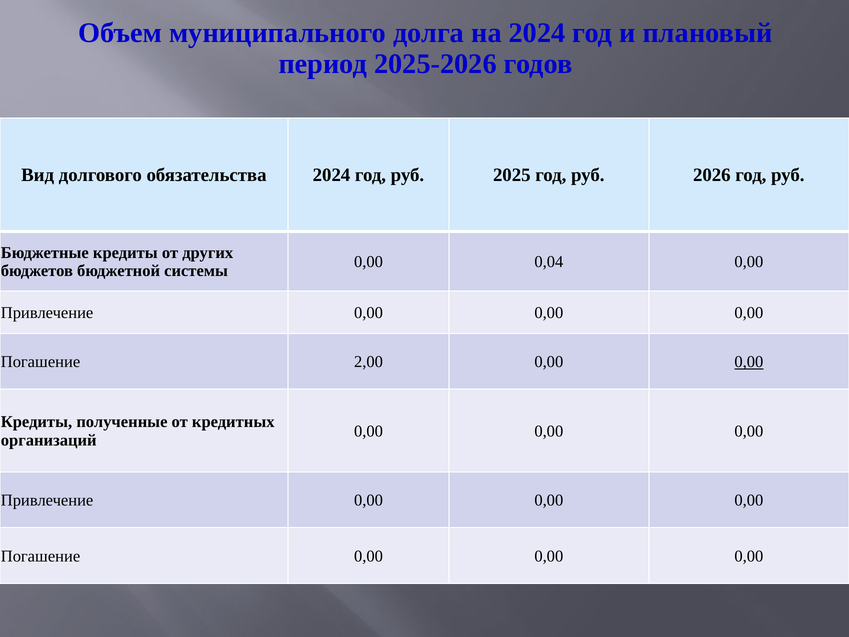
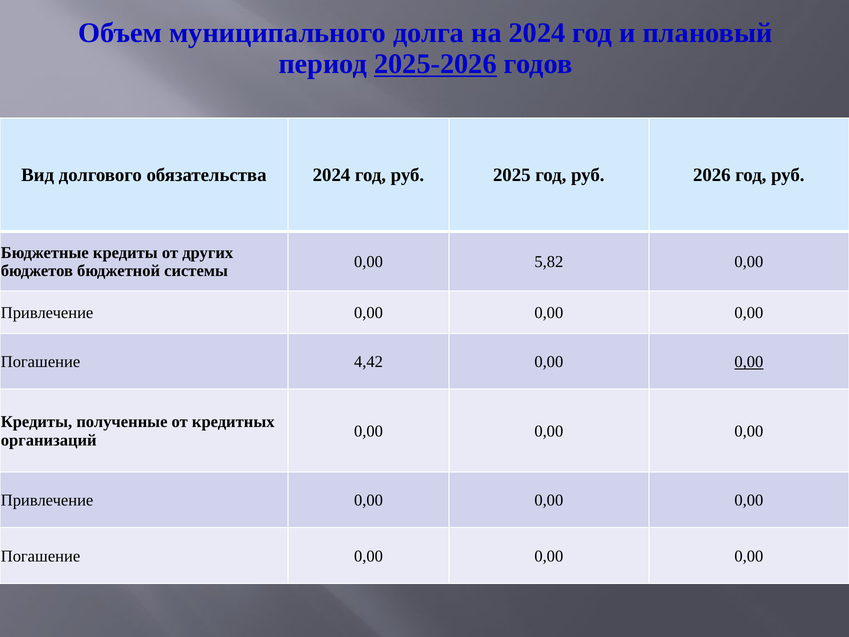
2025-2026 underline: none -> present
0,04: 0,04 -> 5,82
2,00: 2,00 -> 4,42
